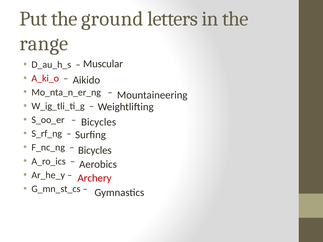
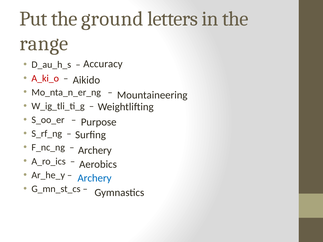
Muscular: Muscular -> Accuracy
Bicycles at (99, 122): Bicycles -> Purpose
Bicycles at (95, 150): Bicycles -> Archery
Archery at (95, 178) colour: red -> blue
